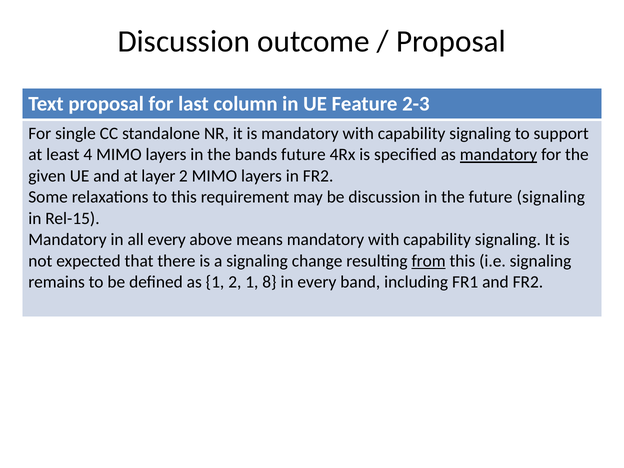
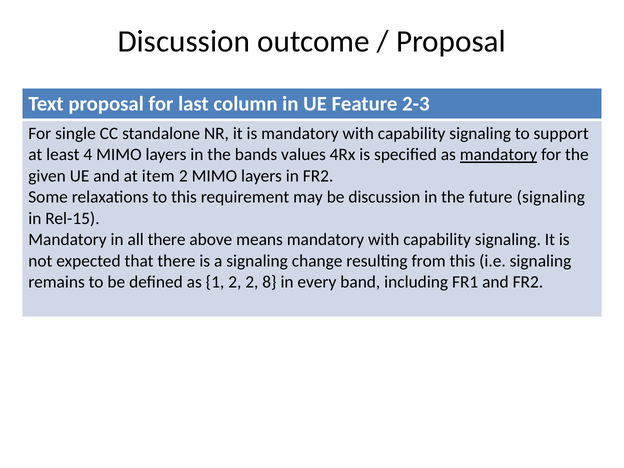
bands future: future -> values
layer: layer -> item
all every: every -> there
from underline: present -> none
2 1: 1 -> 2
